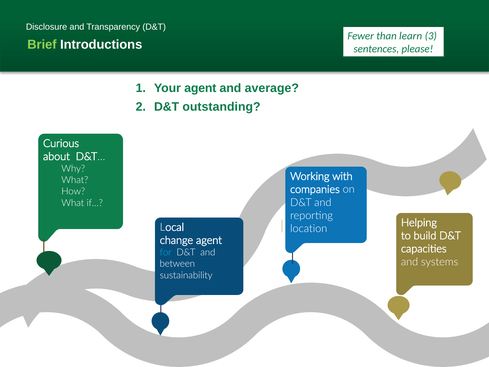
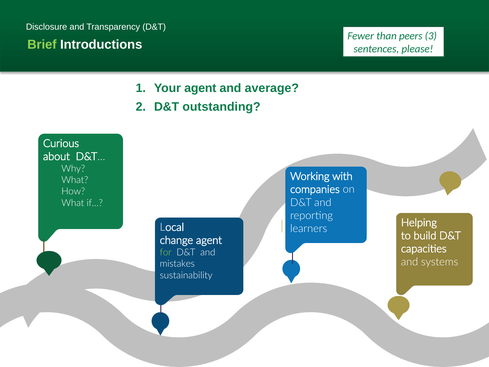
learn: learn -> peers
location: location -> learners
for colour: light blue -> light green
between: between -> mistakes
